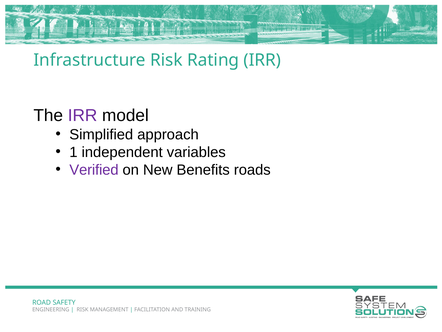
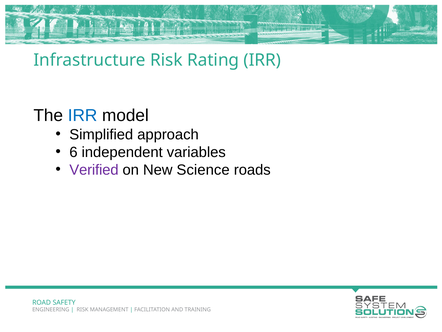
IRR at (83, 115) colour: purple -> blue
1: 1 -> 6
Benefits: Benefits -> Science
